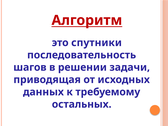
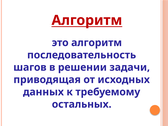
это спутники: спутники -> алгоритм
